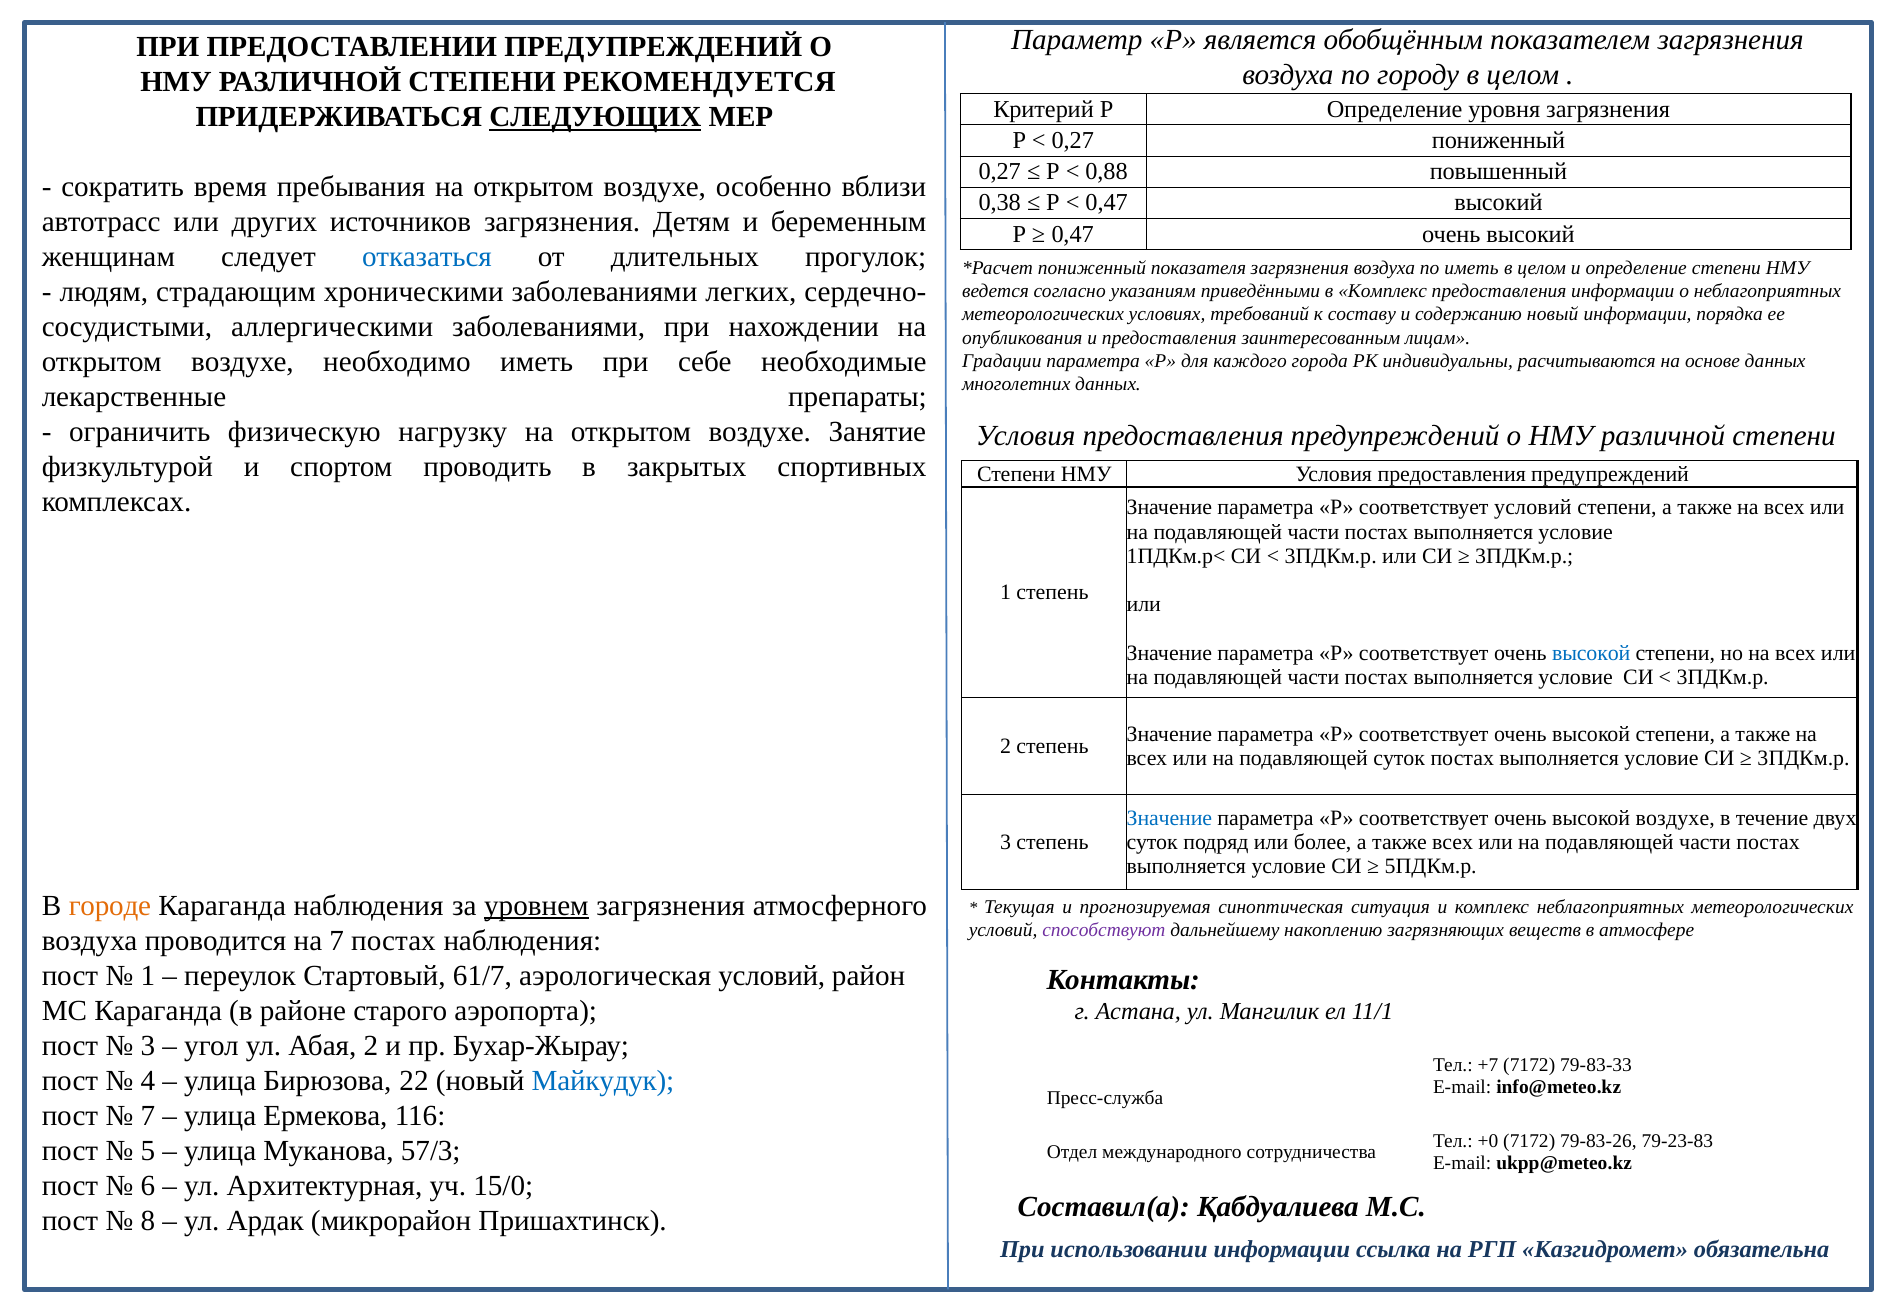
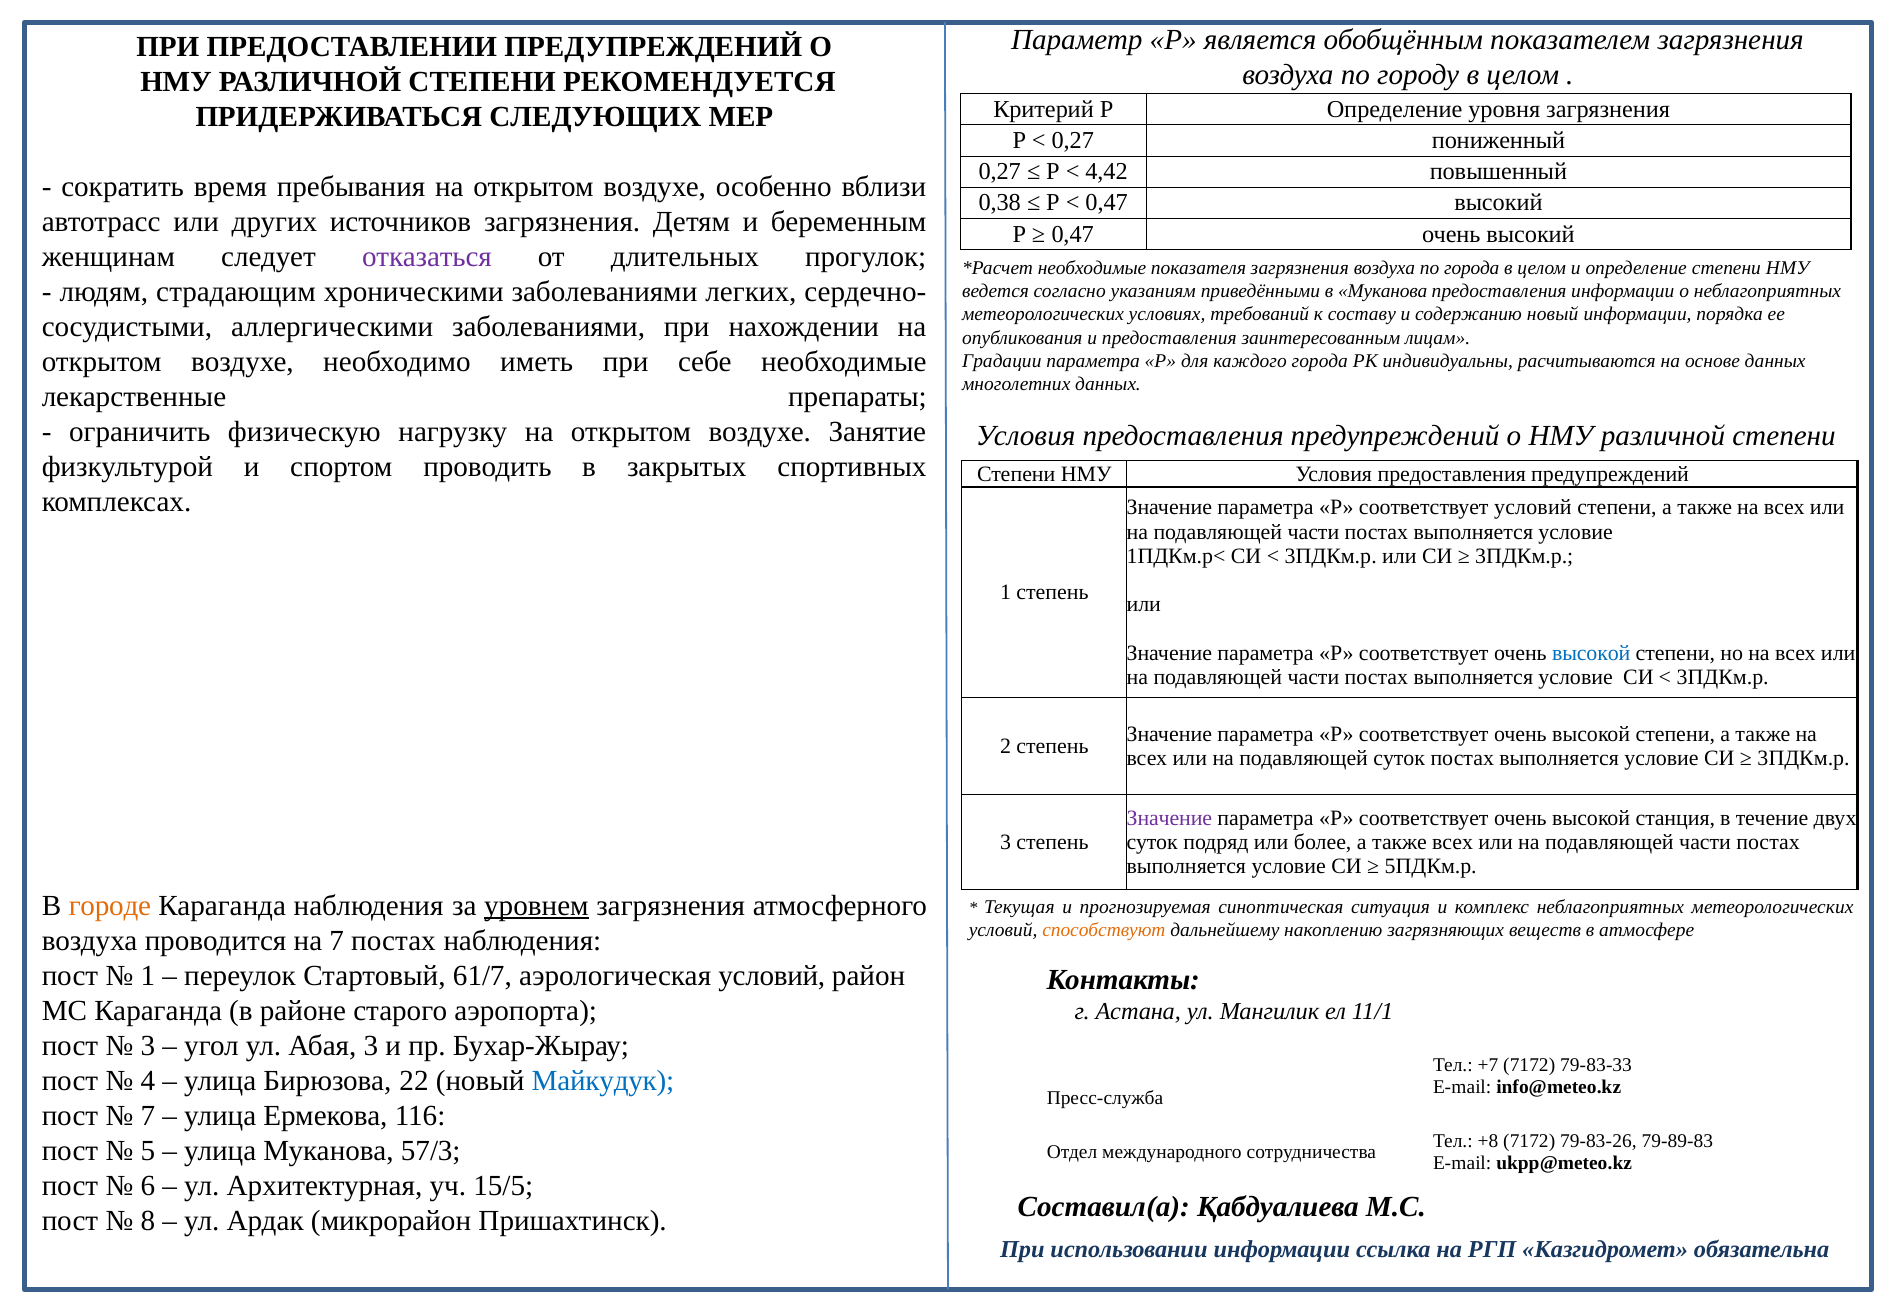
СЛЕДУЮЩИХ underline: present -> none
0,88: 0,88 -> 4,42
отказаться colour: blue -> purple
пониженный at (1092, 268): пониженный -> необходимые
по иметь: иметь -> города
в Комплекс: Комплекс -> Муканова
Значение at (1169, 818) colour: blue -> purple
высокой воздухе: воздухе -> станция
способствуют colour: purple -> orange
Абая 2: 2 -> 3
+0: +0 -> +8
79-23-83: 79-23-83 -> 79-89-83
15/0: 15/0 -> 15/5
